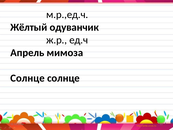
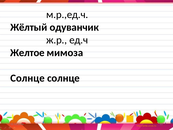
Апрель: Апрель -> Желтое
